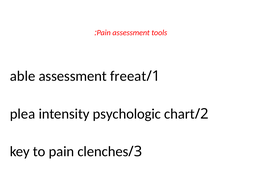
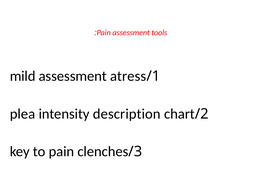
able: able -> mild
freeat: freeat -> atress
psychologic: psychologic -> description
